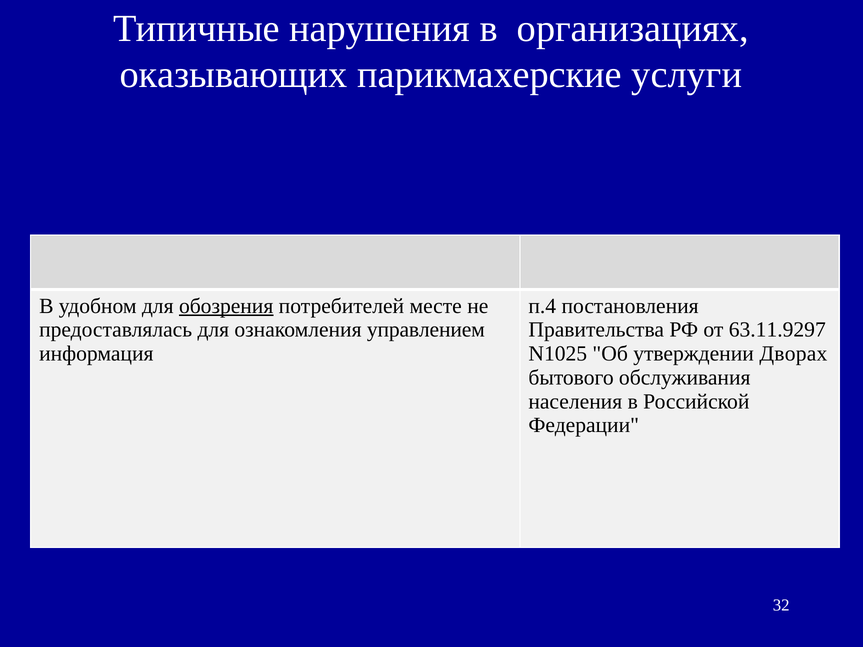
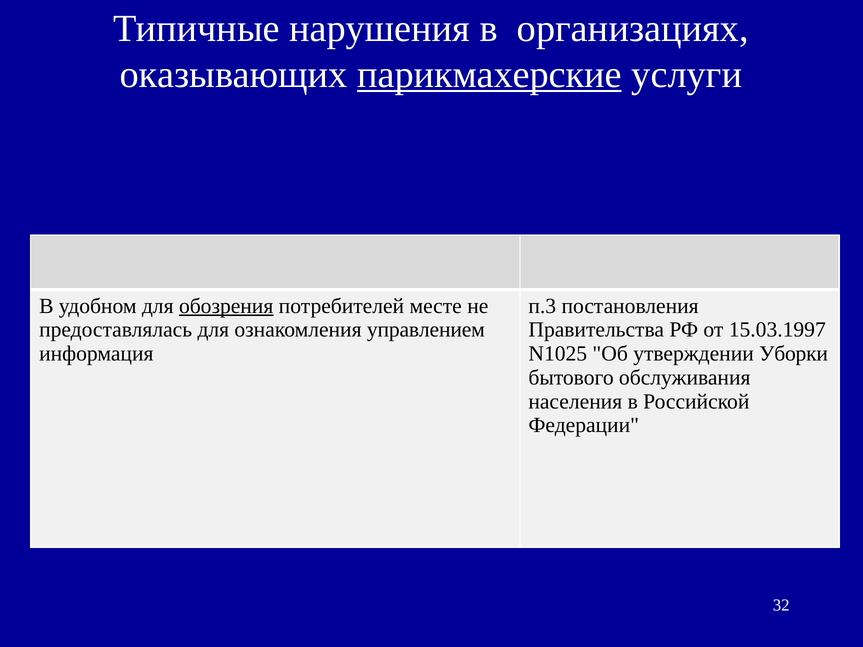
парикмахерские underline: none -> present
п.4: п.4 -> п.3
63.11.9297: 63.11.9297 -> 15.03.1997
Дворах: Дворах -> Уборки
